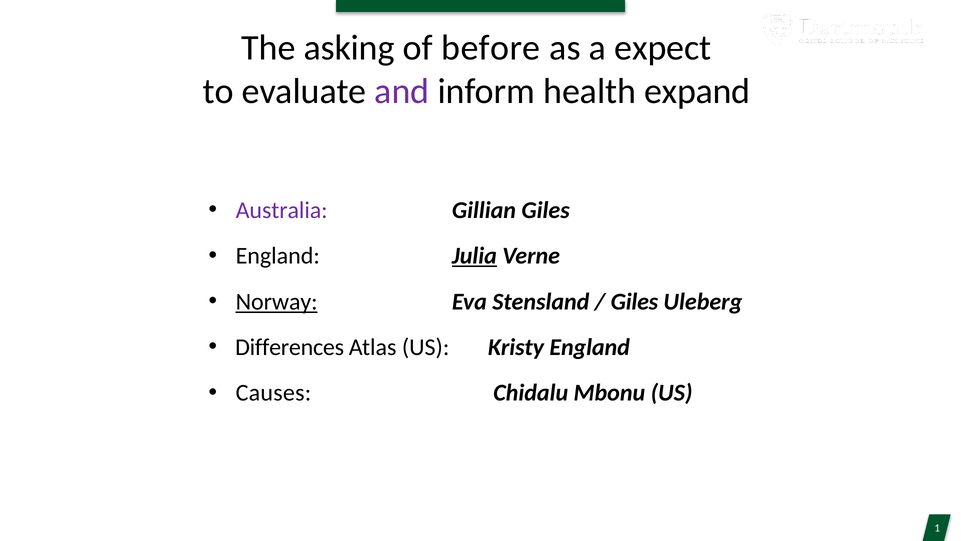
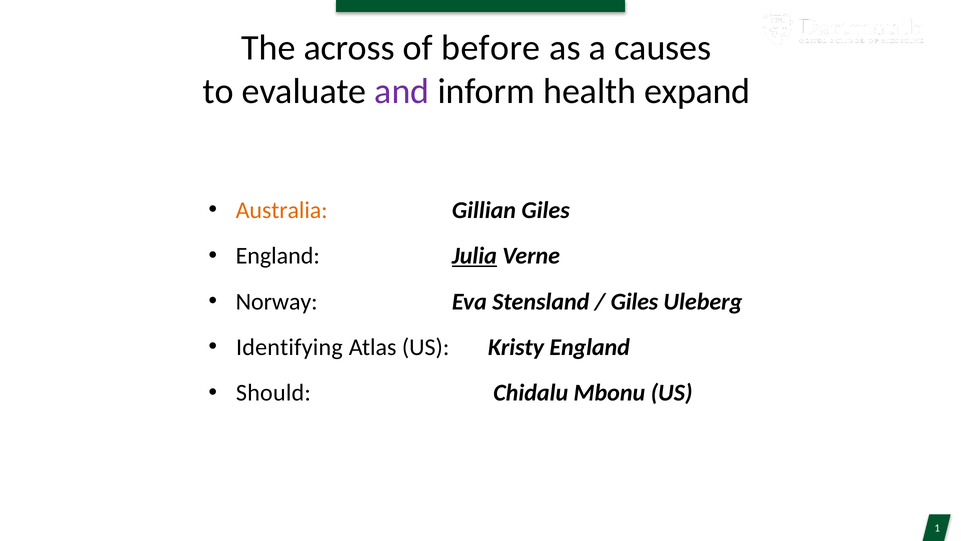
asking: asking -> across
expect: expect -> causes
Australia colour: purple -> orange
Norway underline: present -> none
Differences: Differences -> Identifying
Causes: Causes -> Should
